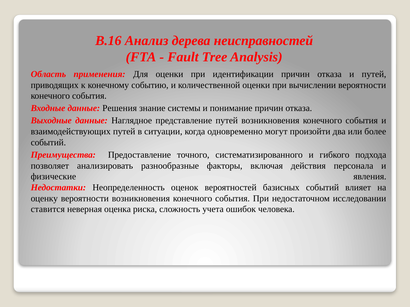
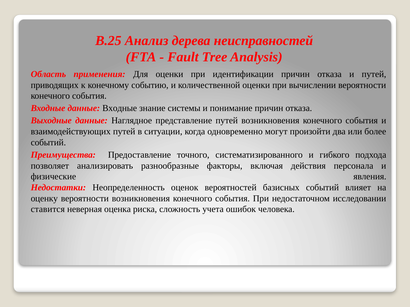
В.16: В.16 -> В.25
данные Решения: Решения -> Входные
